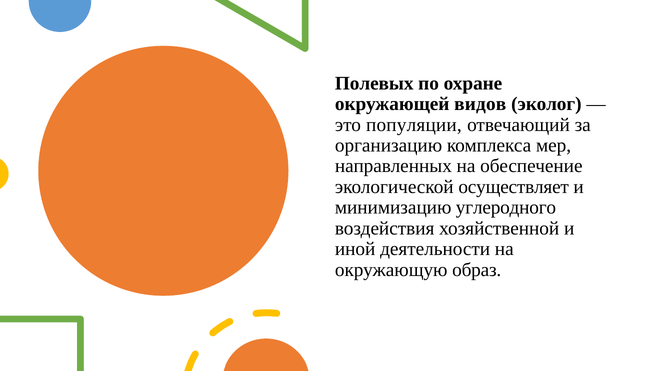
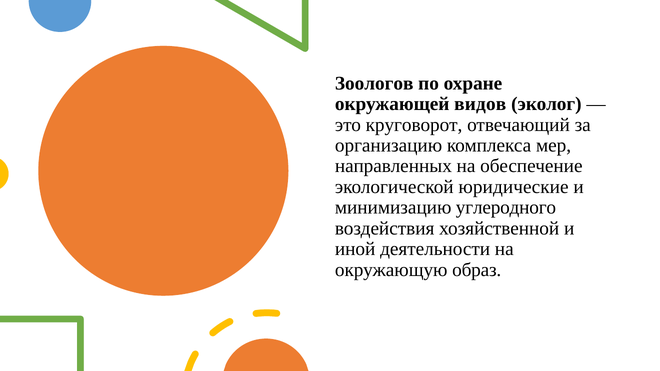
Полевых: Полевых -> Зоологов
популяции: популяции -> круговорот
осуществляет: осуществляет -> юридические
